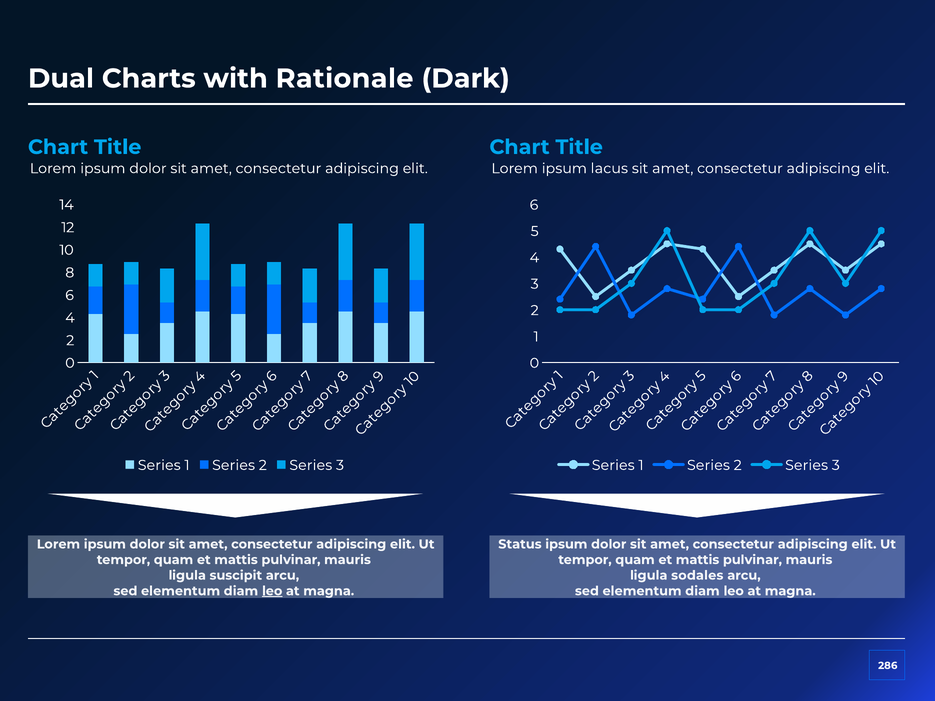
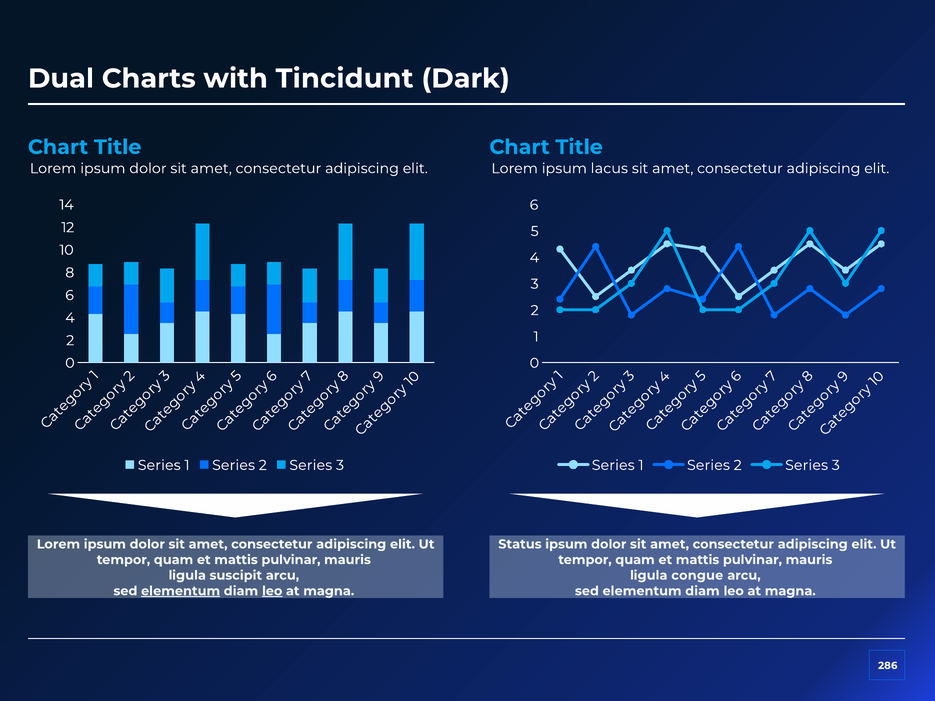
Rationale: Rationale -> Tincidunt
sodales: sodales -> congue
elementum at (181, 591) underline: none -> present
